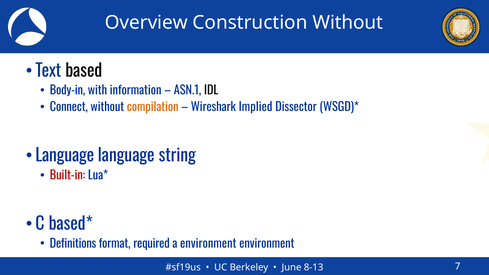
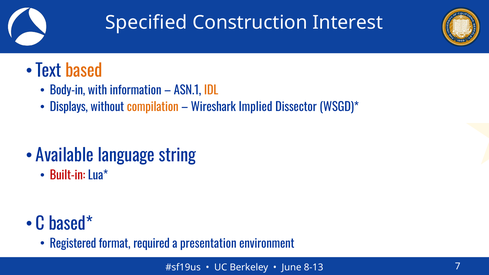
Overview: Overview -> Specified
Construction Without: Without -> Interest
based colour: black -> orange
IDL colour: black -> orange
Connect: Connect -> Displays
Language at (65, 156): Language -> Available
Definitions: Definitions -> Registered
a environment: environment -> presentation
